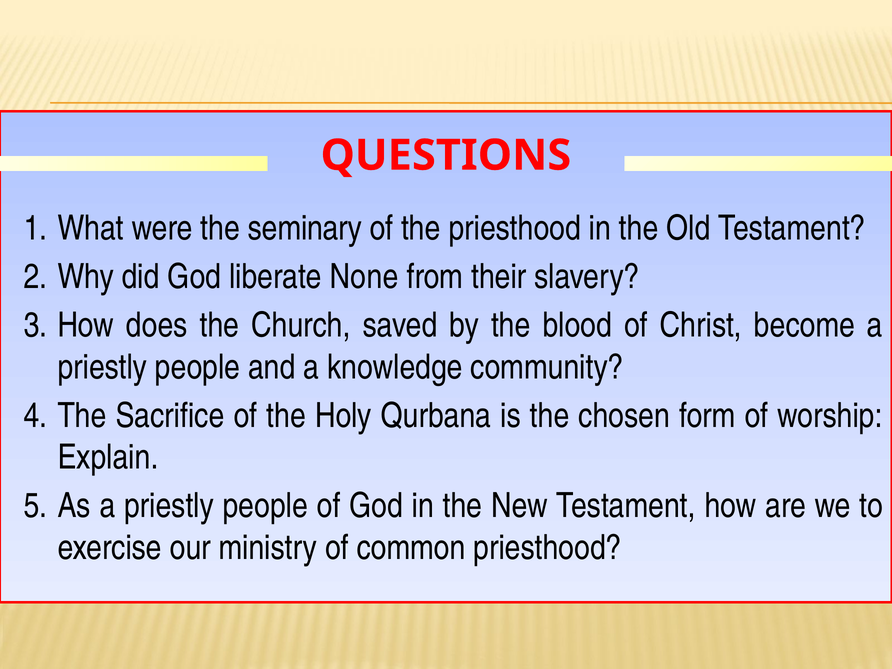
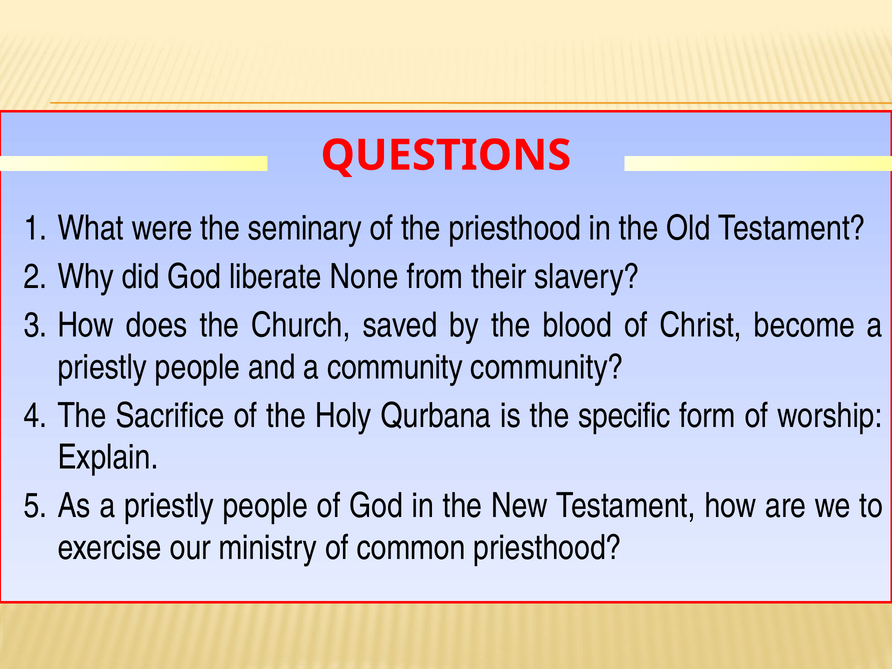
a knowledge: knowledge -> community
chosen: chosen -> specific
